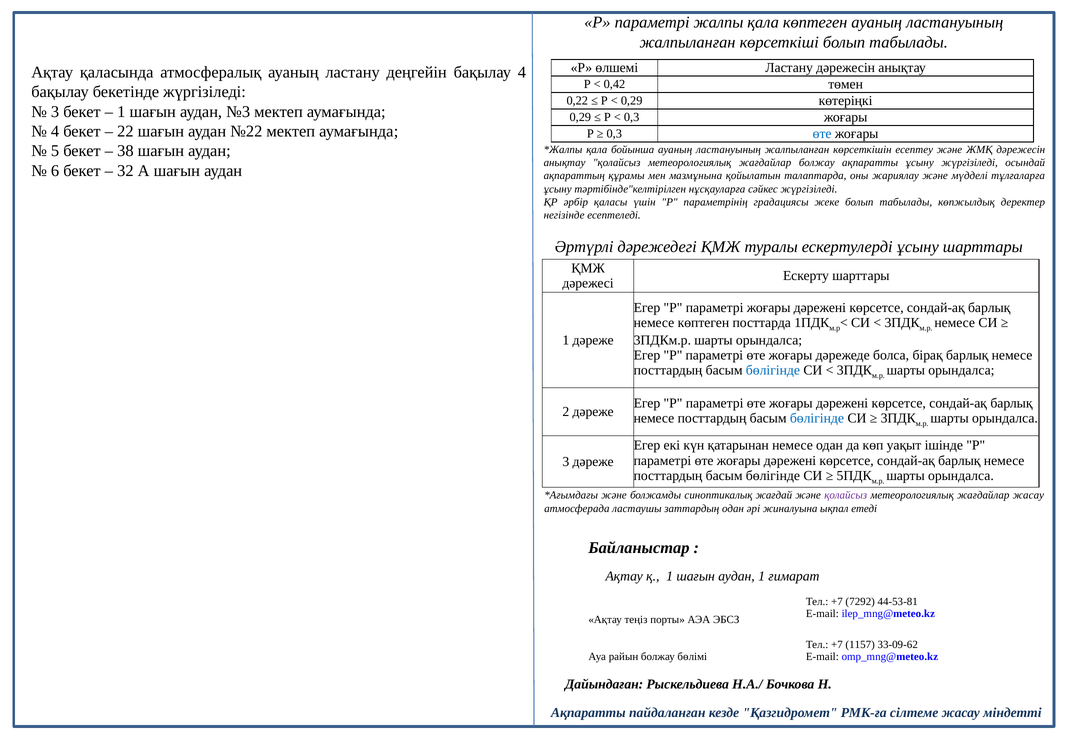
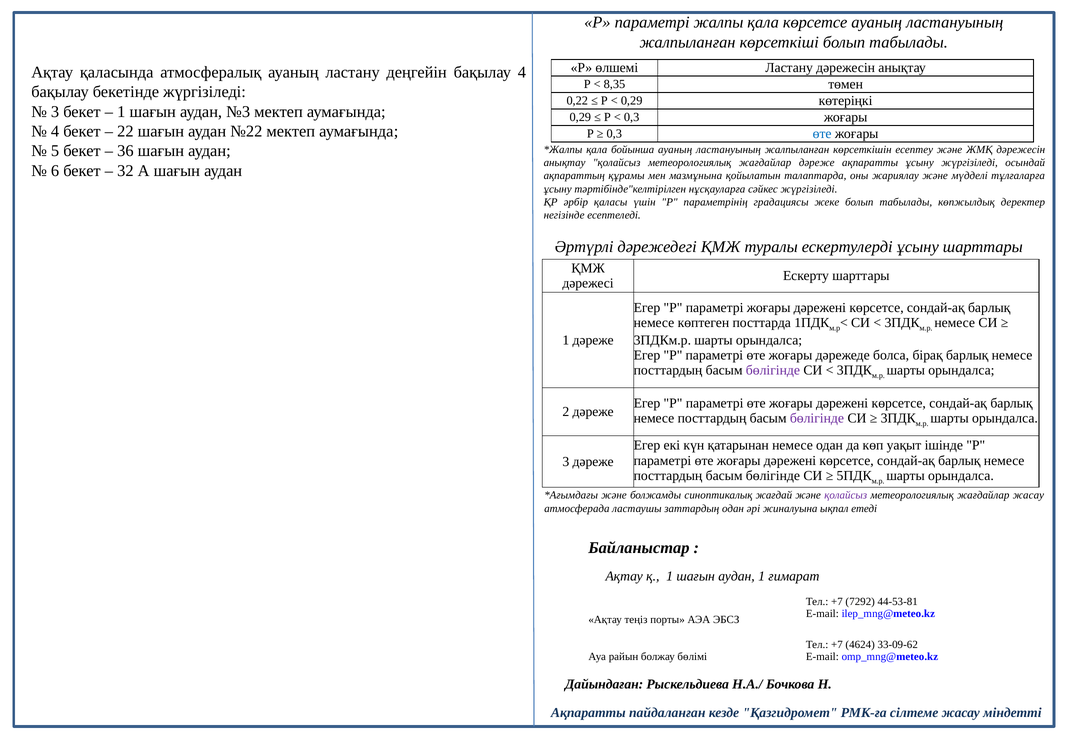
қала көптеген: көптеген -> көрсетсе
0,42: 0,42 -> 8,35
38: 38 -> 36
жағдайлар болжау: болжау -> дәреже
бөлігінде at (773, 370) colour: blue -> purple
бөлігінде at (817, 418) colour: blue -> purple
1157: 1157 -> 4624
